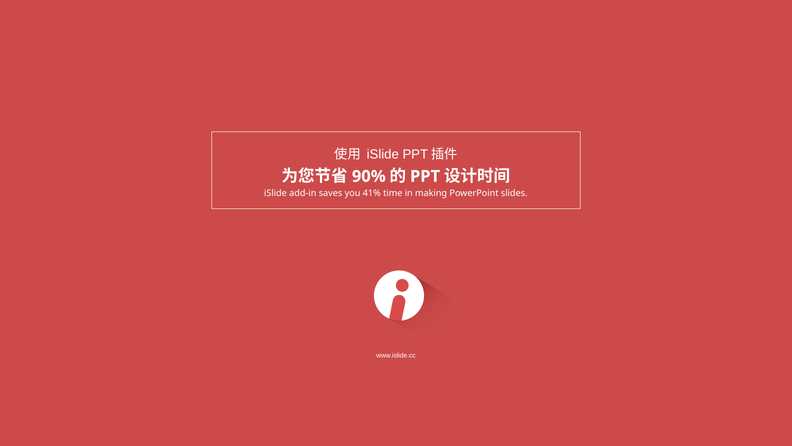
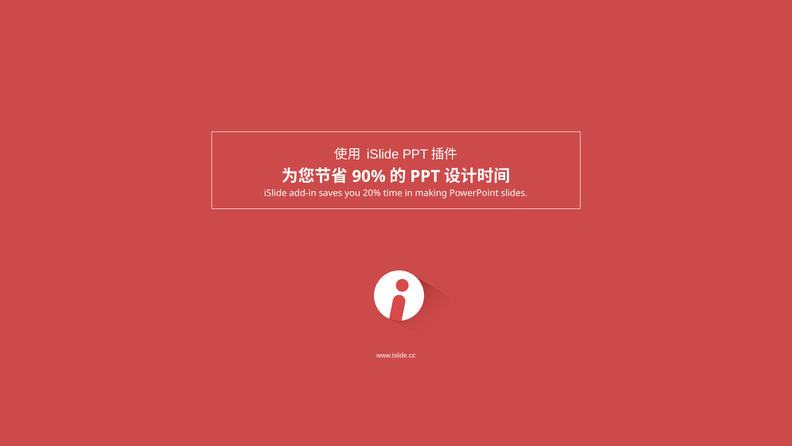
41%: 41% -> 20%
